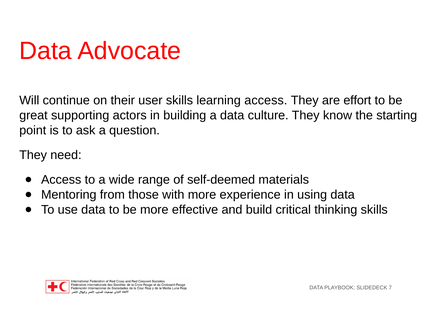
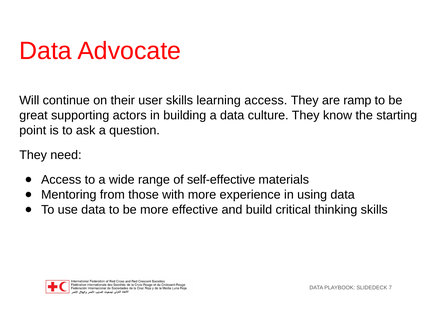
effort: effort -> ramp
self-deemed: self-deemed -> self-effective
